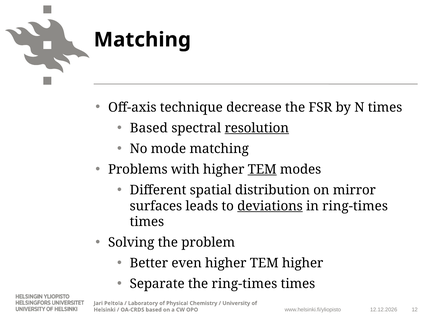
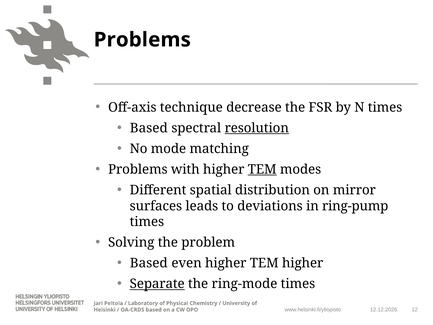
Matching at (142, 40): Matching -> Problems
deviations underline: present -> none
in ring-times: ring-times -> ring-pump
Better at (149, 263): Better -> Based
Separate underline: none -> present
the ring-times: ring-times -> ring-mode
